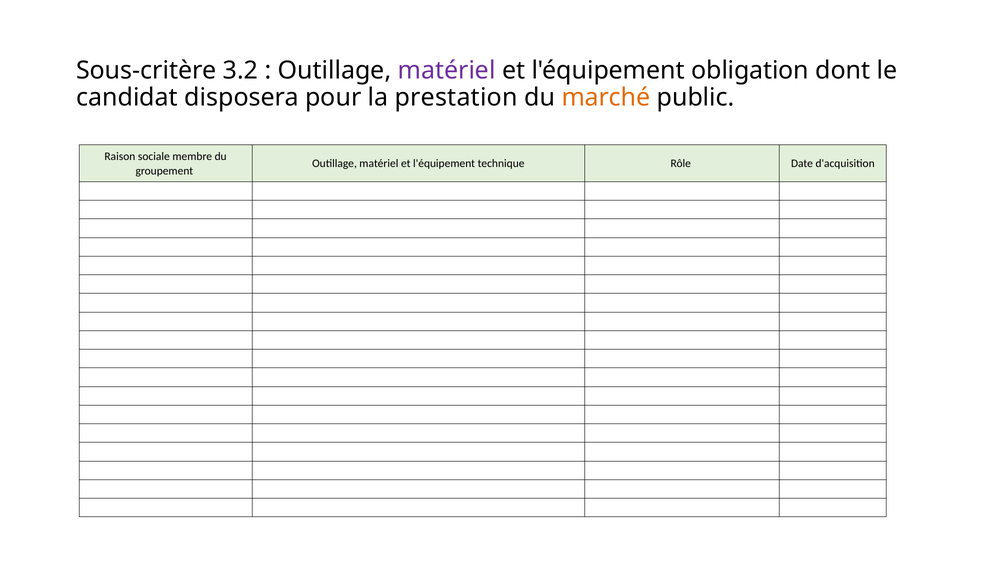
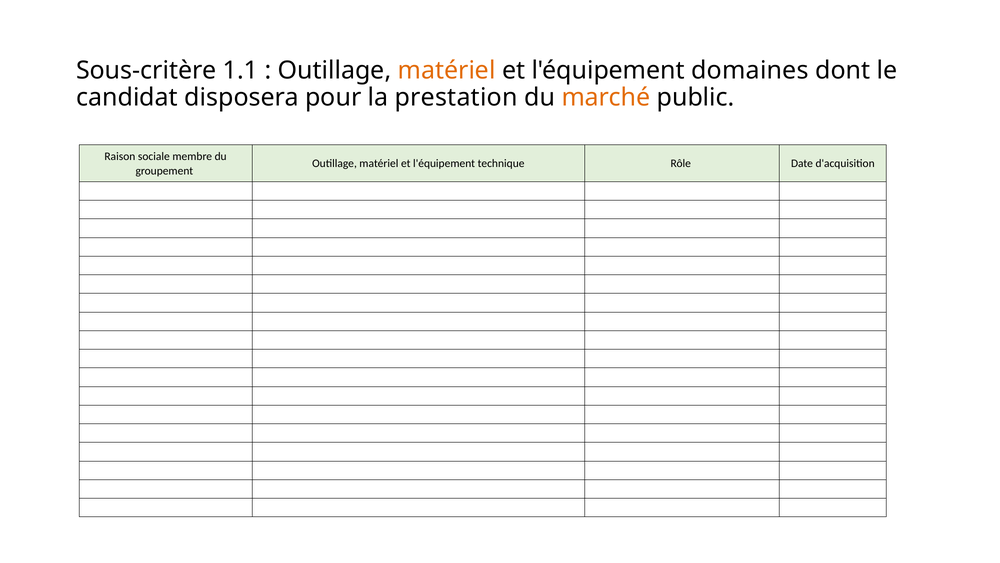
3.2: 3.2 -> 1.1
matériel at (447, 71) colour: purple -> orange
obligation: obligation -> domaines
